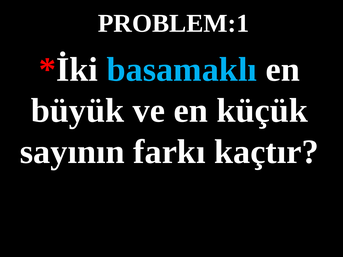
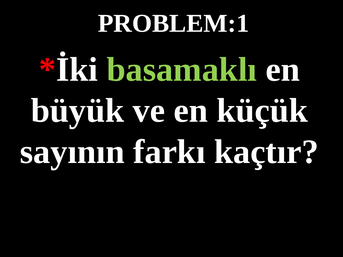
basamaklı colour: light blue -> light green
